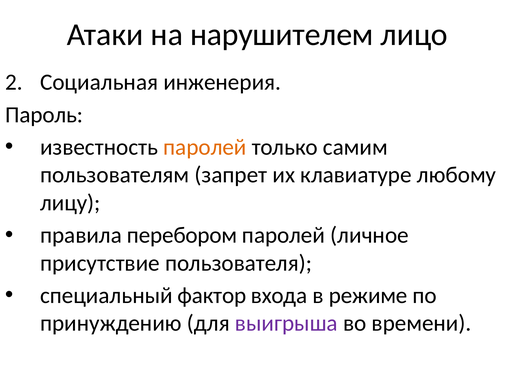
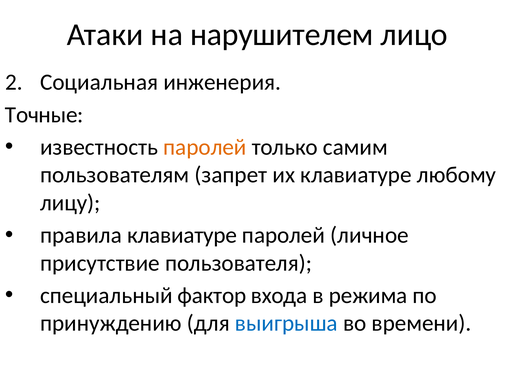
Пароль: Пароль -> Точные
правила перебором: перебором -> клавиатуре
режиме: режиме -> режима
выигрыша colour: purple -> blue
